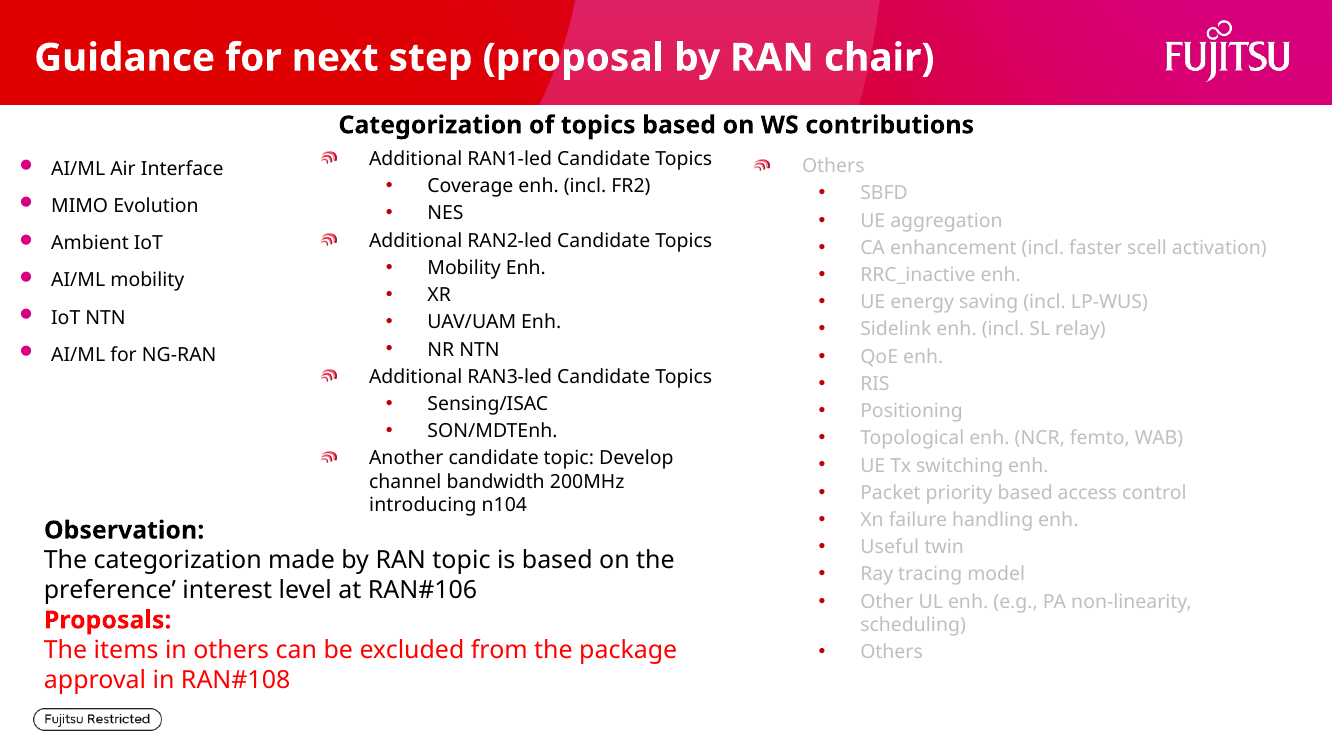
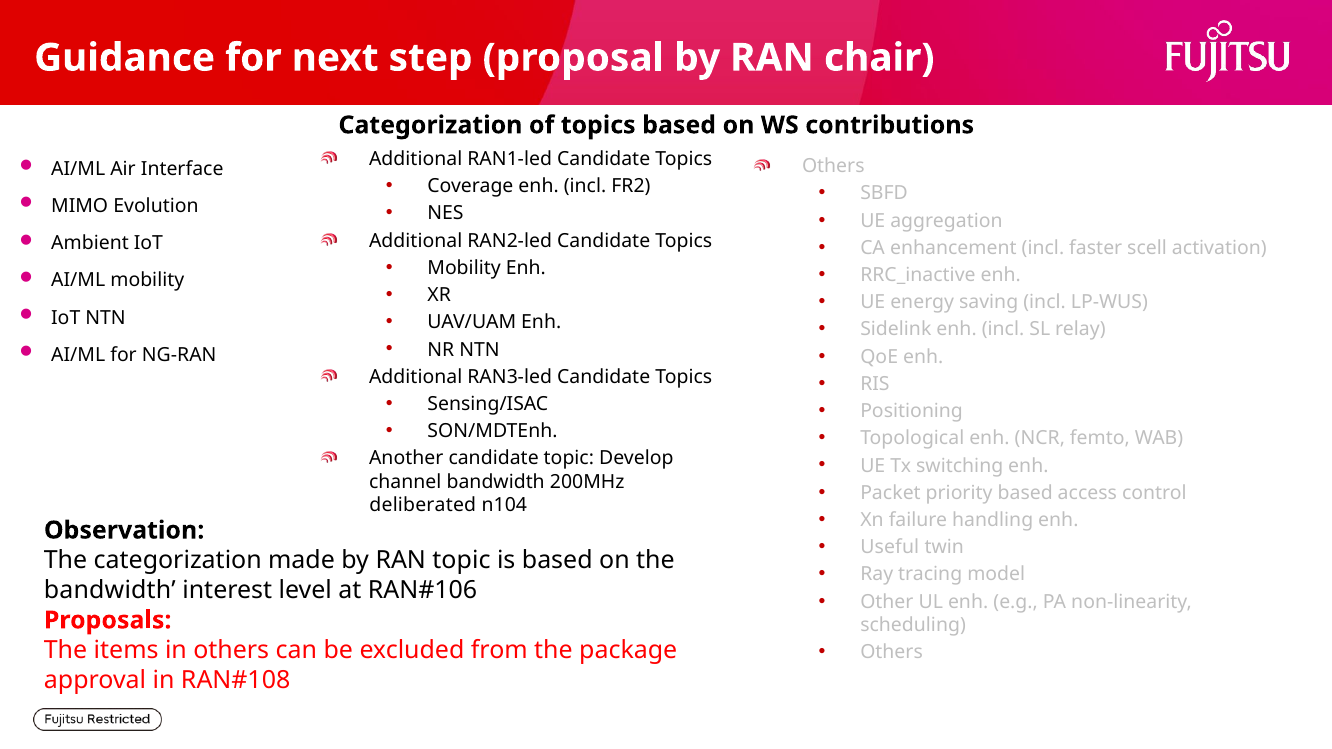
introducing: introducing -> deliberated
preference at (110, 590): preference -> bandwidth
